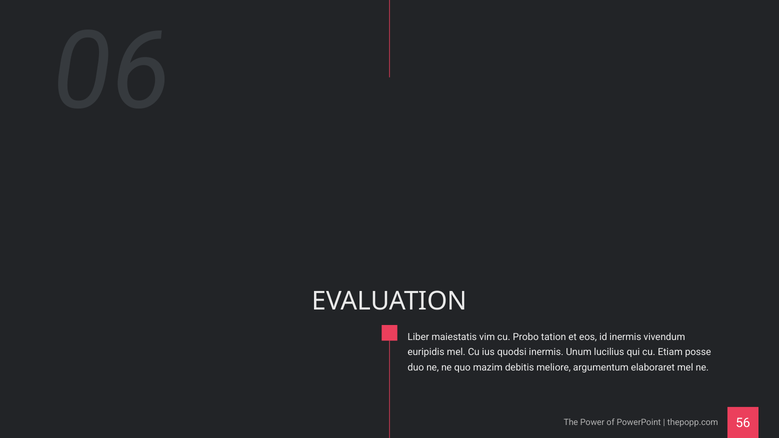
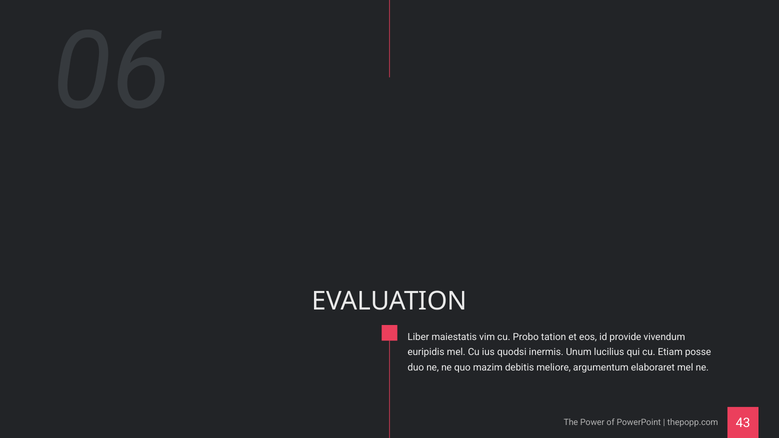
id inermis: inermis -> provide
56: 56 -> 43
